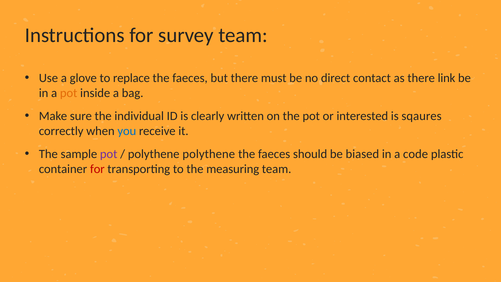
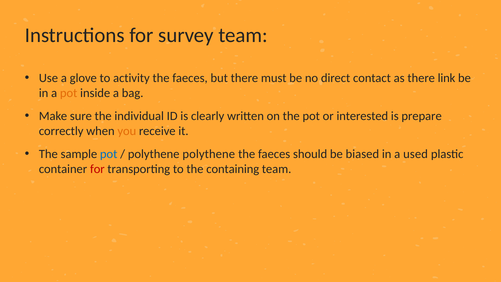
replace: replace -> activity
sqaures: sqaures -> prepare
you colour: blue -> orange
pot at (109, 154) colour: purple -> blue
code: code -> used
measuring: measuring -> containing
